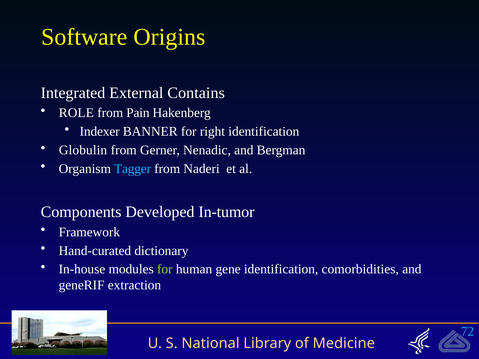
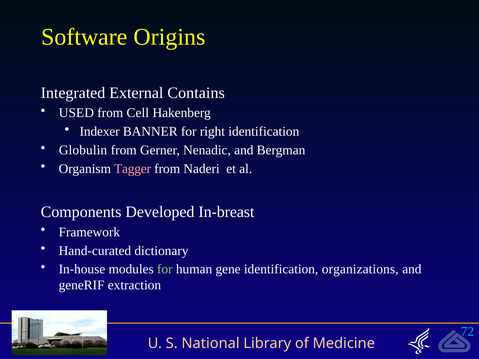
ROLE: ROLE -> USED
Pain: Pain -> Cell
Tagger colour: light blue -> pink
In-tumor: In-tumor -> In-breast
comorbidities: comorbidities -> organizations
